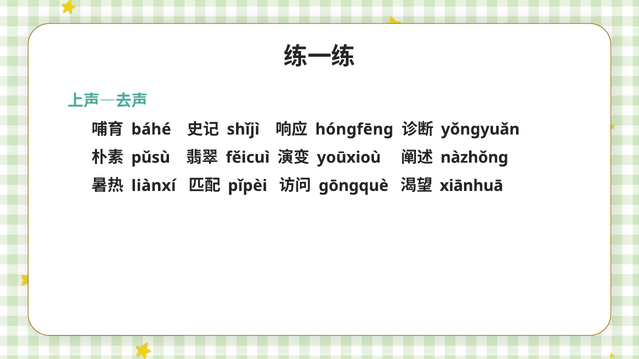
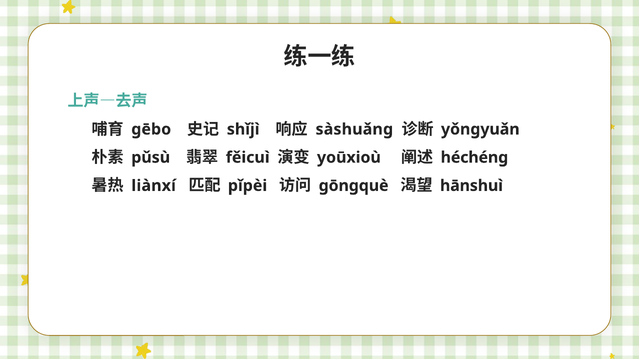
báhé: báhé -> ɡēbo
hóngfēng: hóngfēng -> sàshuǎnɡ
nàzhǒng: nàzhǒng -> héchéng
xiānhuā: xiānhuā -> hānshuì
